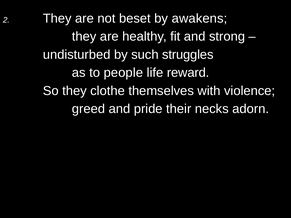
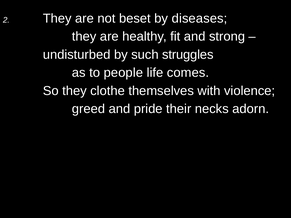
awakens: awakens -> diseases
reward: reward -> comes
